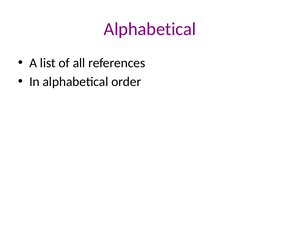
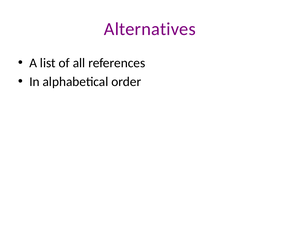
Alphabetical at (150, 29): Alphabetical -> Alternatives
